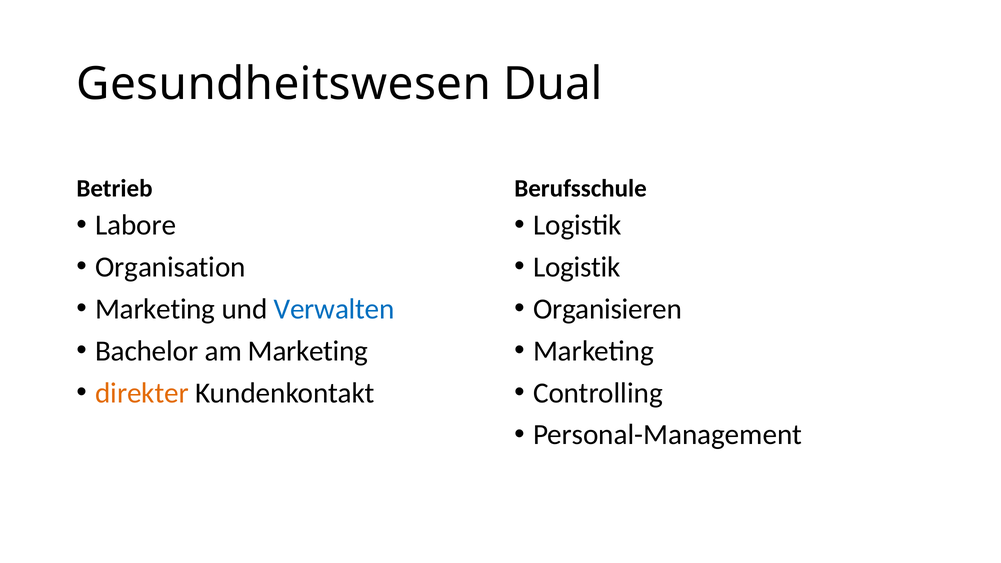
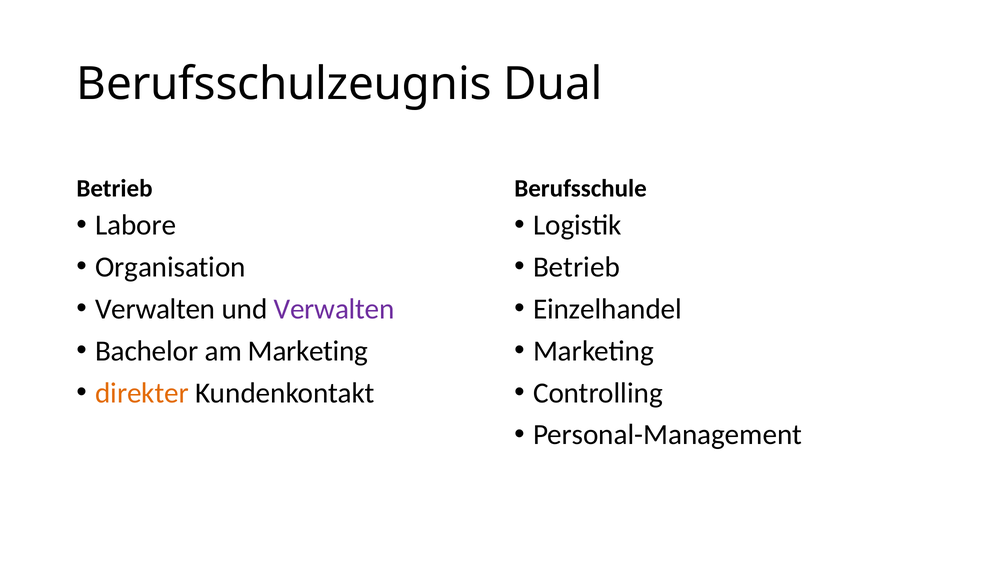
Gesundheitswesen: Gesundheitswesen -> Berufsschulzeugnis
Logistik at (577, 267): Logistik -> Betrieb
Marketing at (155, 309): Marketing -> Verwalten
Verwalten at (334, 309) colour: blue -> purple
Organisieren: Organisieren -> Einzelhandel
